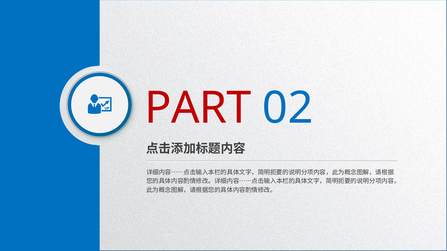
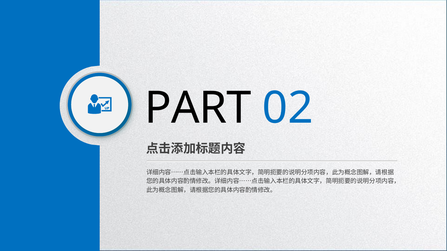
PART colour: red -> black
